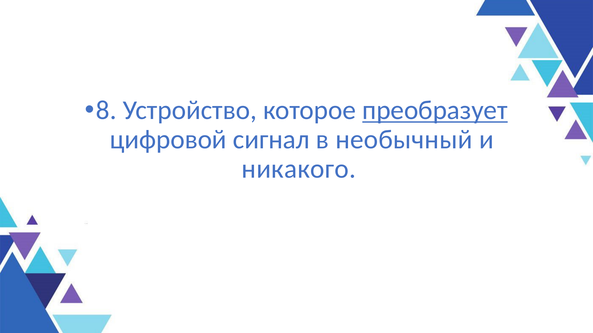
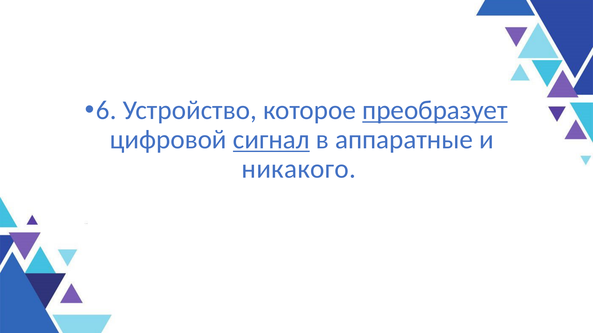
8: 8 -> 6
сигнал underline: none -> present
необычный: необычный -> аппаратные
